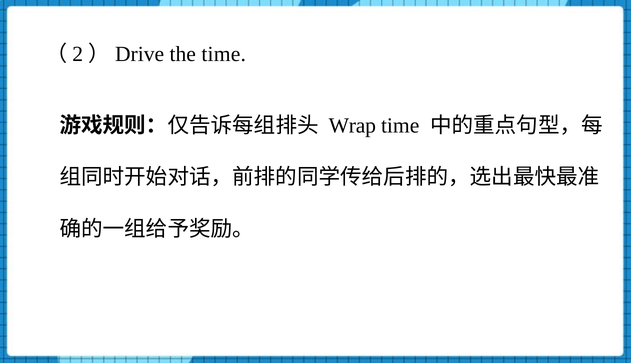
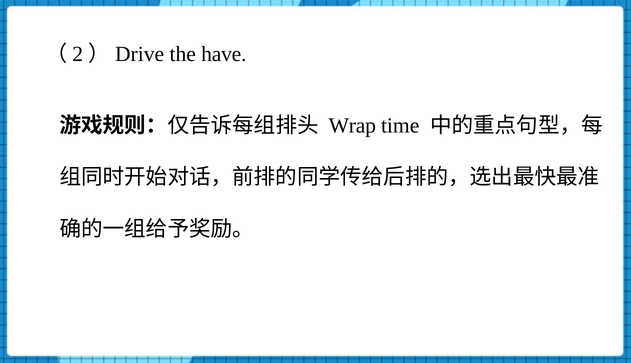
the time: time -> have
